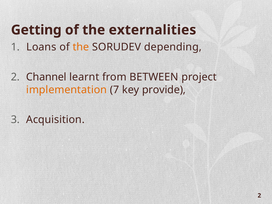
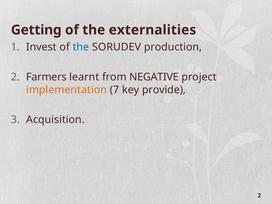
Loans: Loans -> Invest
the at (81, 47) colour: orange -> blue
depending: depending -> production
Channel: Channel -> Farmers
BETWEEN: BETWEEN -> NEGATIVE
